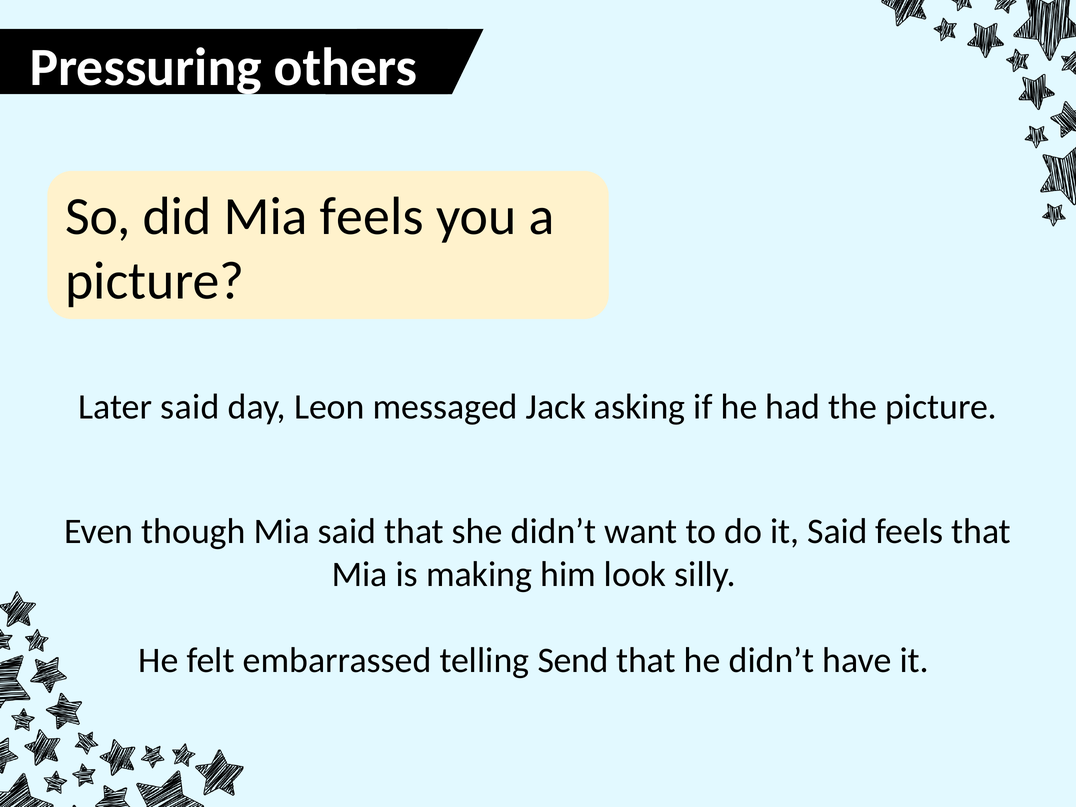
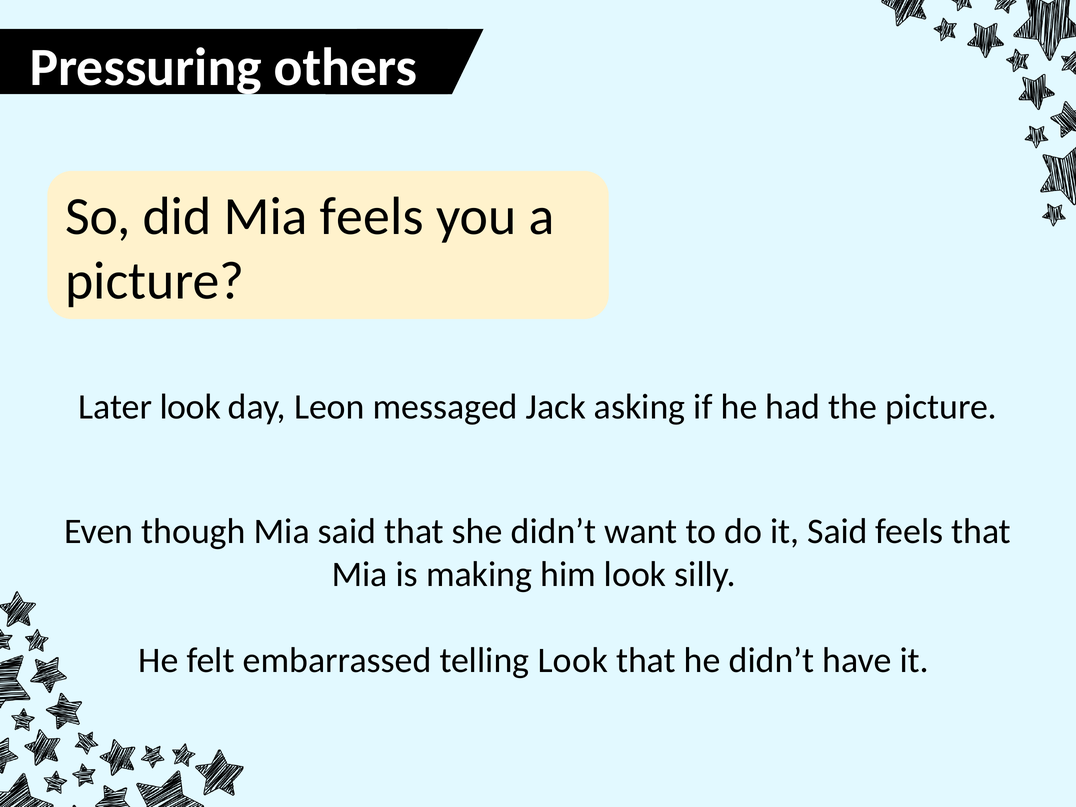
Later said: said -> look
telling Send: Send -> Look
